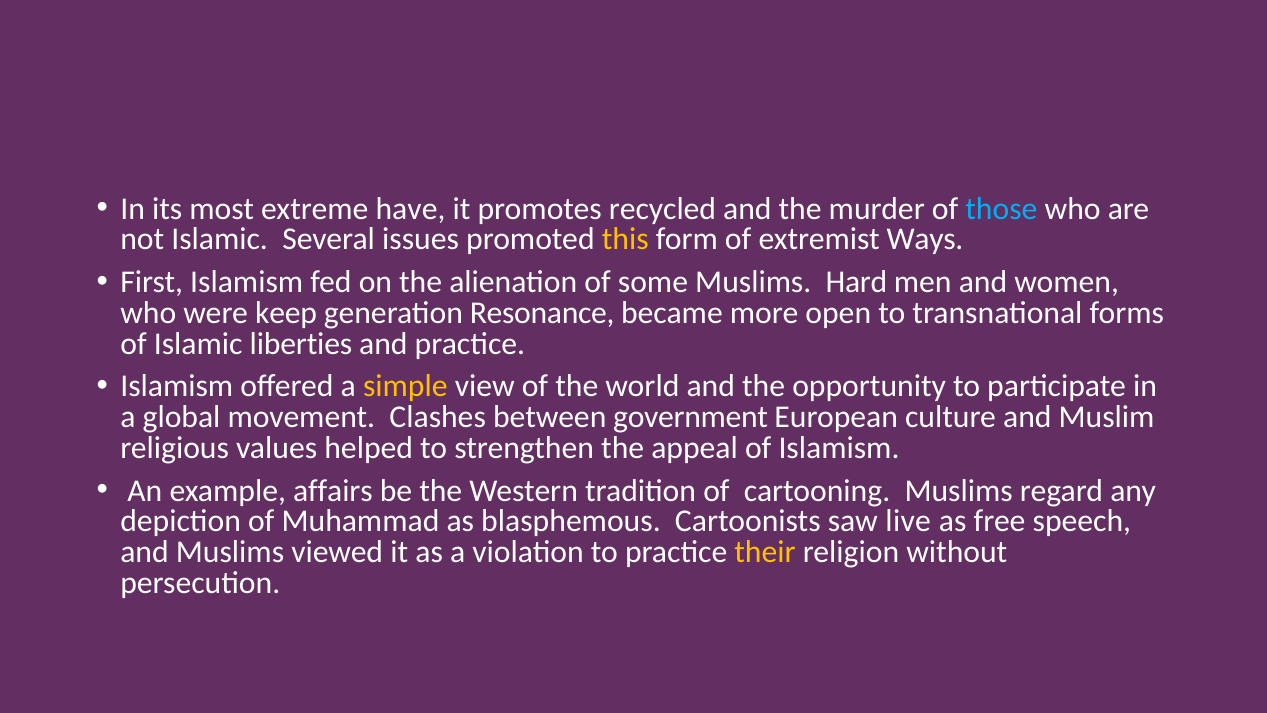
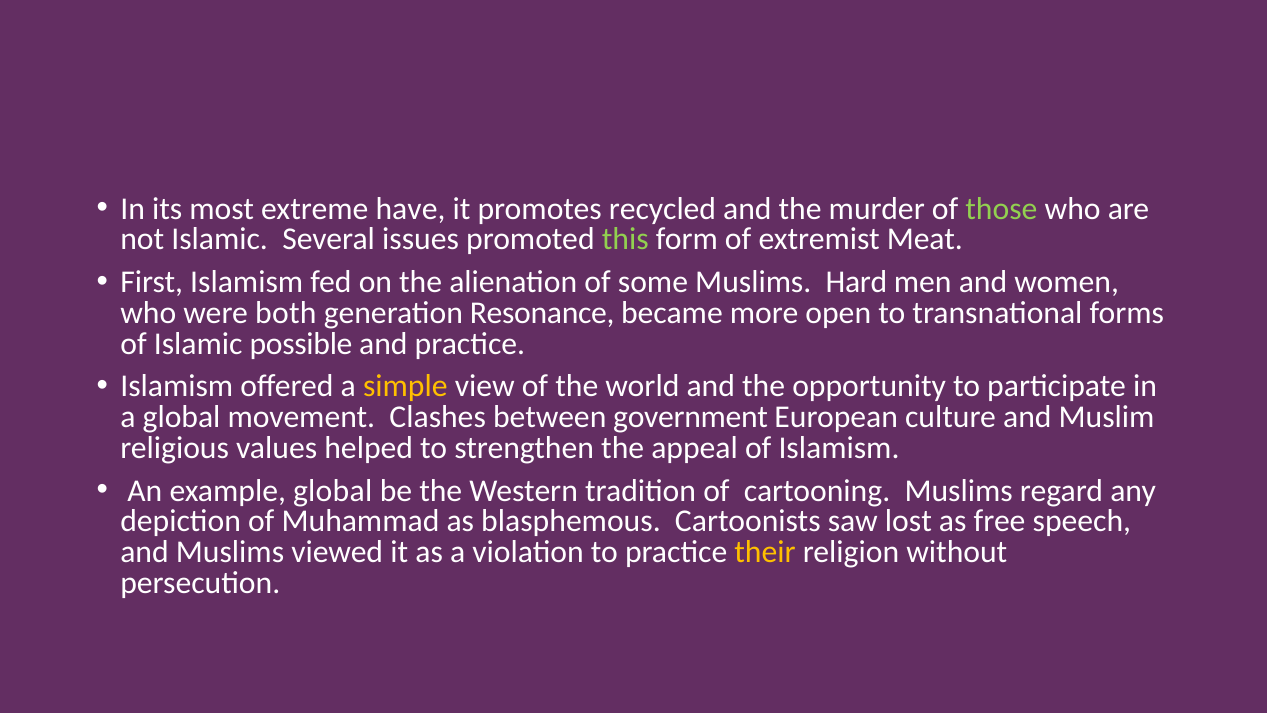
those colour: light blue -> light green
this colour: yellow -> light green
Ways: Ways -> Meat
keep: keep -> both
liberties: liberties -> possible
example affairs: affairs -> global
live: live -> lost
